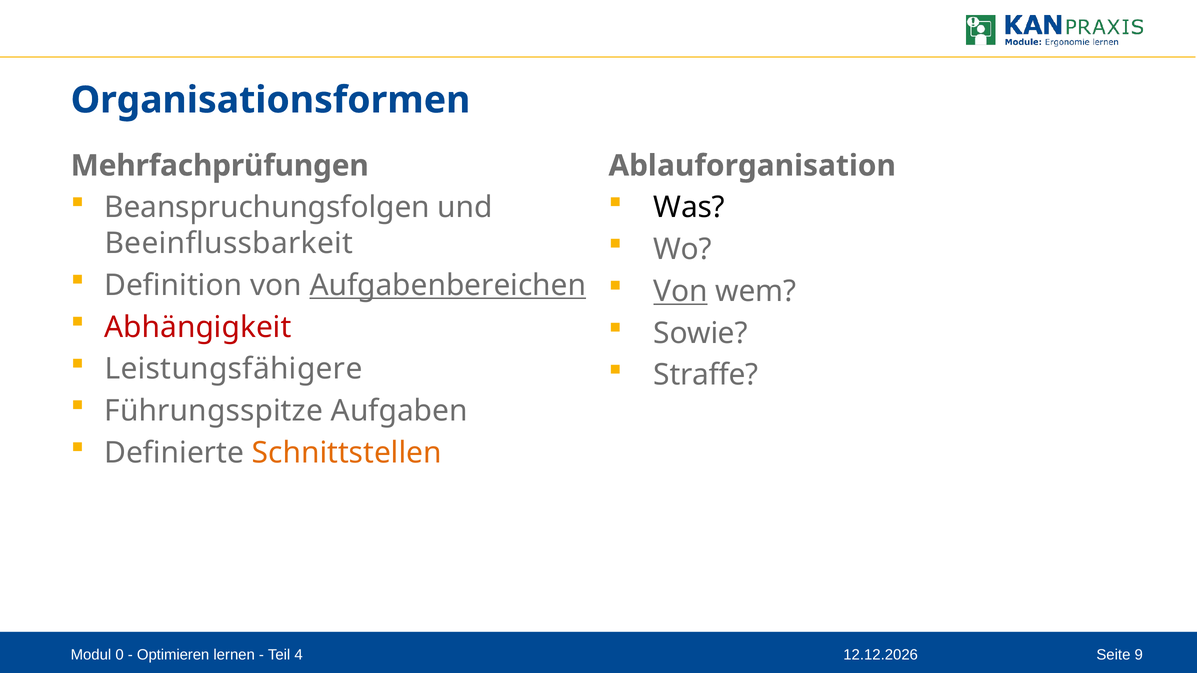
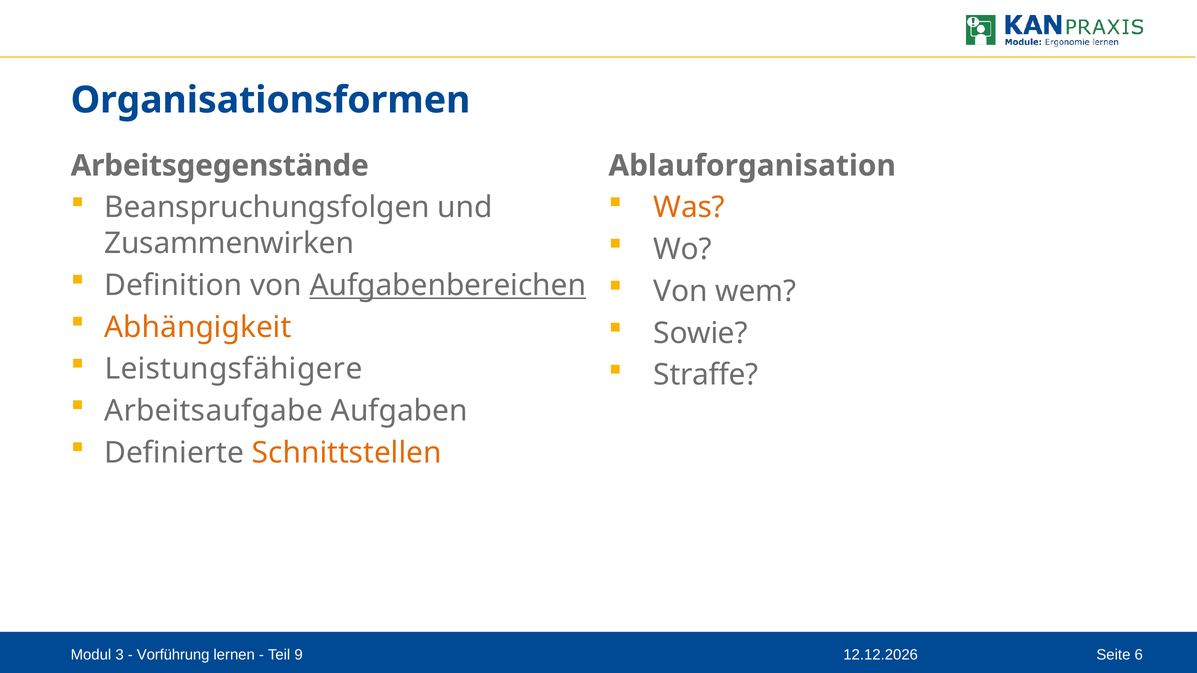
Mehrfachprüfungen: Mehrfachprüfungen -> Arbeitsgegenstände
Was colour: black -> orange
Beeinflussbarkeit: Beeinflussbarkeit -> Zusammenwirken
Von at (680, 291) underline: present -> none
Abhängigkeit colour: red -> orange
Führungsspitze: Führungsspitze -> Arbeitsaufgabe
0: 0 -> 3
Optimieren: Optimieren -> Vorführung
4: 4 -> 9
9: 9 -> 6
